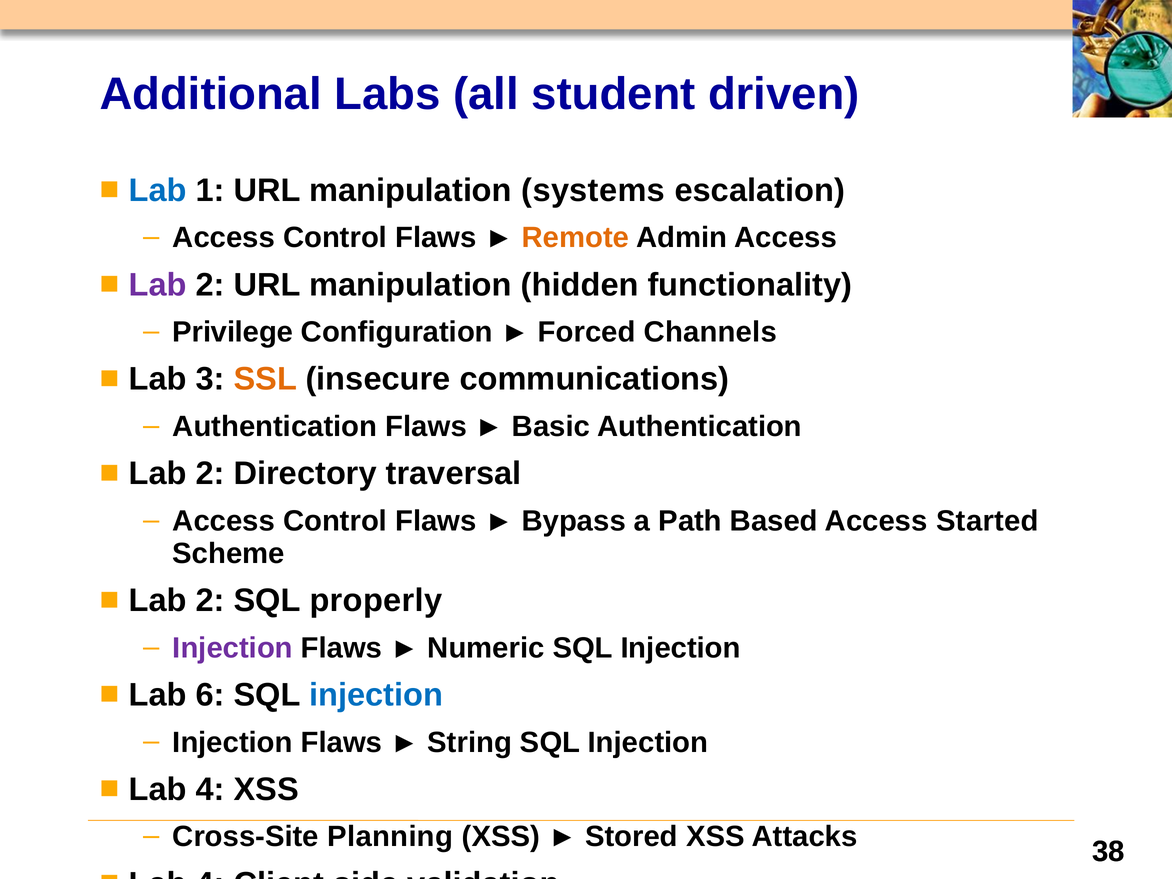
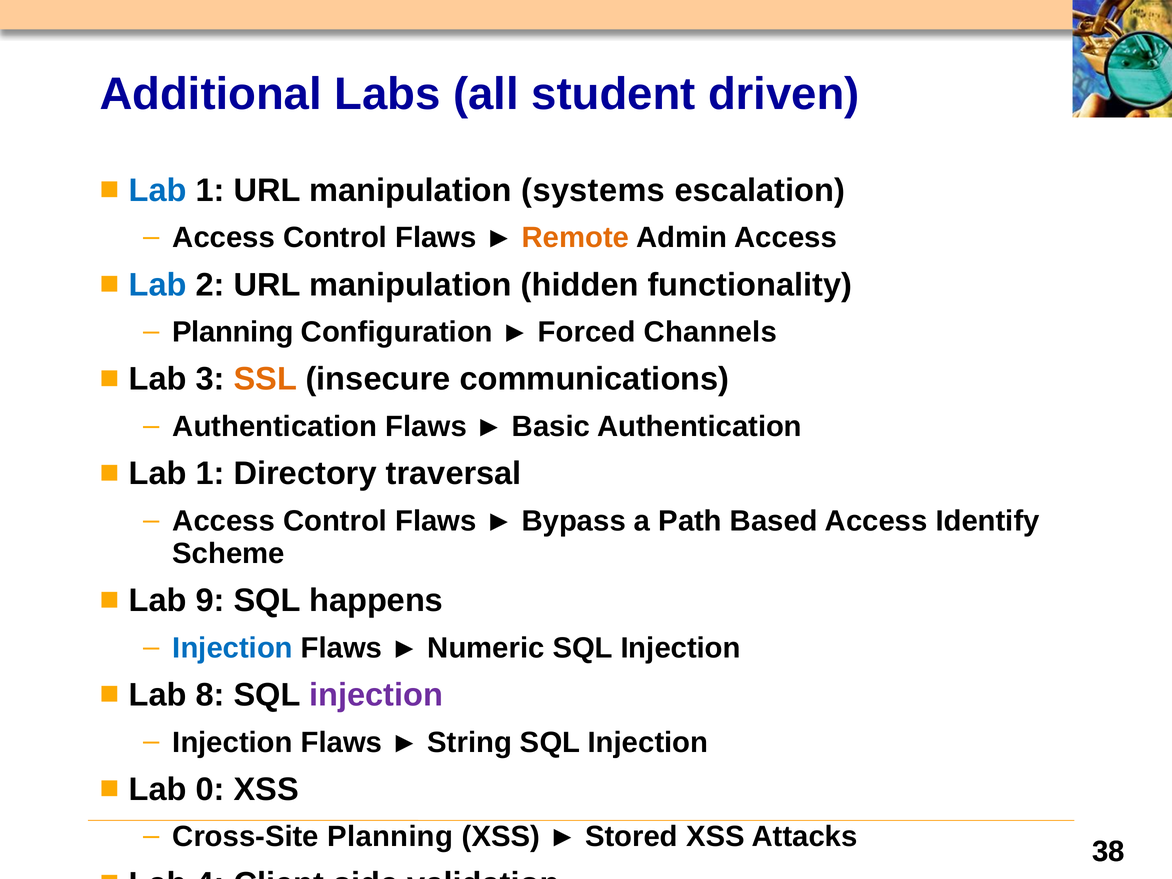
Lab at (158, 285) colour: purple -> blue
Privilege at (233, 332): Privilege -> Planning
2 at (210, 474): 2 -> 1
Started: Started -> Identify
2 at (210, 601): 2 -> 9
properly: properly -> happens
Injection at (233, 648) colour: purple -> blue
6: 6 -> 8
injection at (376, 695) colour: blue -> purple
4 at (210, 789): 4 -> 0
